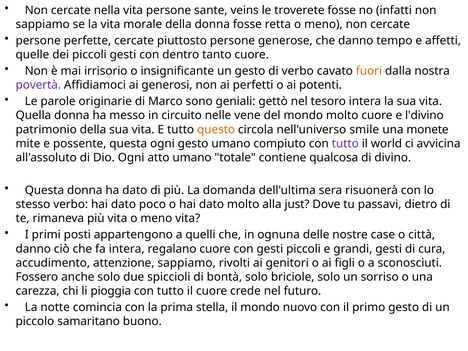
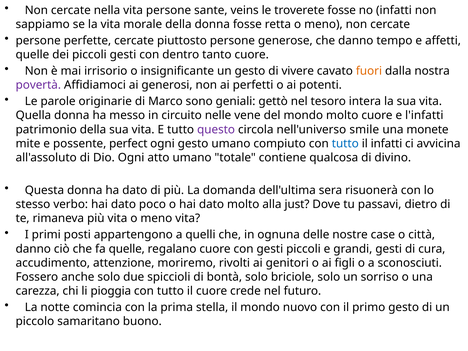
di verbo: verbo -> vivere
l'divino: l'divino -> l'infatti
questo colour: orange -> purple
possente questa: questa -> perfect
tutto at (345, 144) colour: purple -> blue
il world: world -> infatti
fa intera: intera -> quelle
attenzione sappiamo: sappiamo -> moriremo
